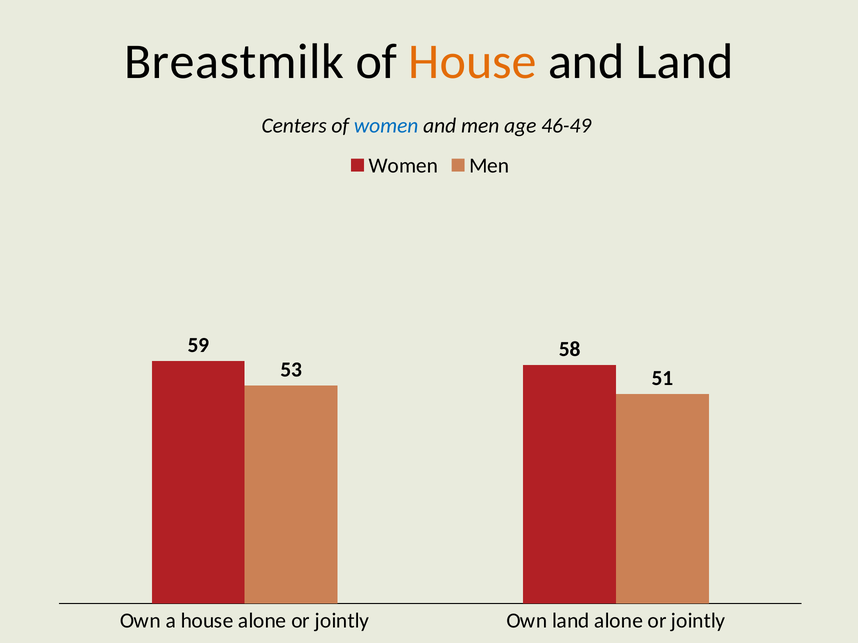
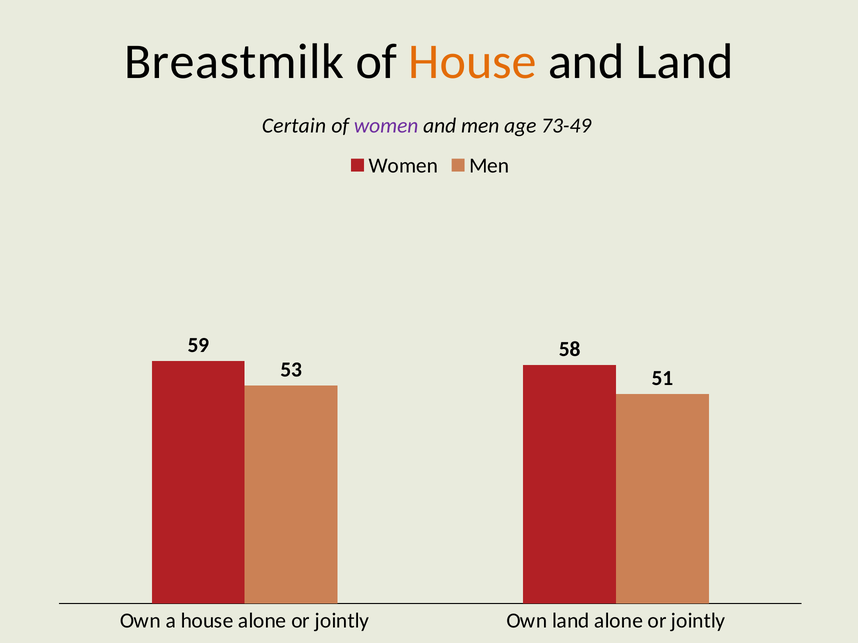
Centers: Centers -> Certain
women at (386, 126) colour: blue -> purple
46-49: 46-49 -> 73-49
